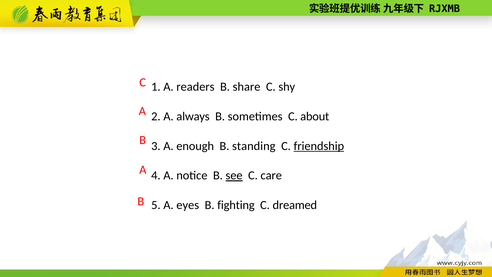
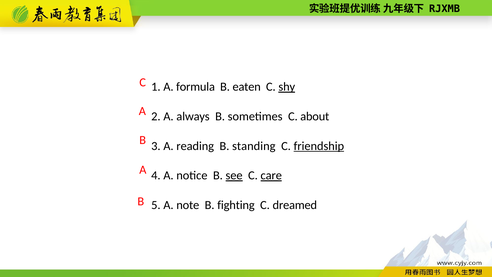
readers: readers -> formula
share: share -> eaten
shy underline: none -> present
enough: enough -> reading
care underline: none -> present
eyes: eyes -> note
